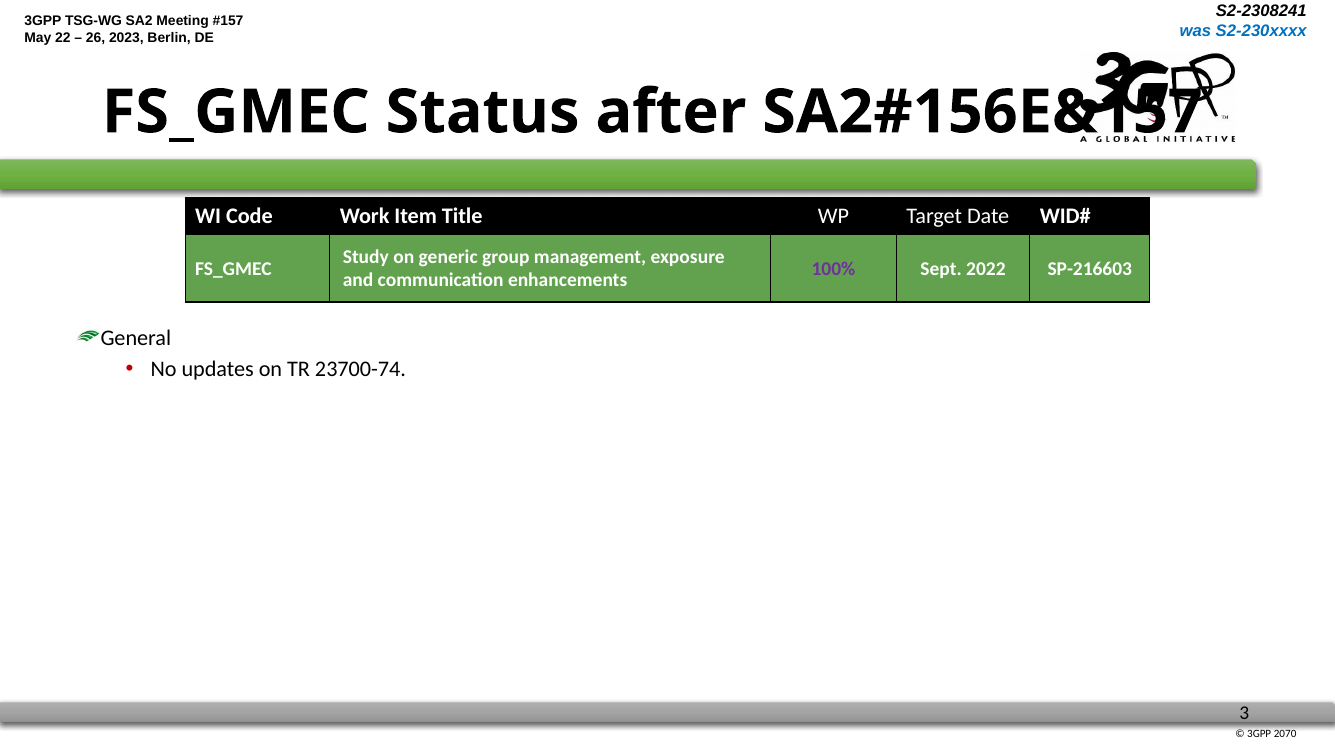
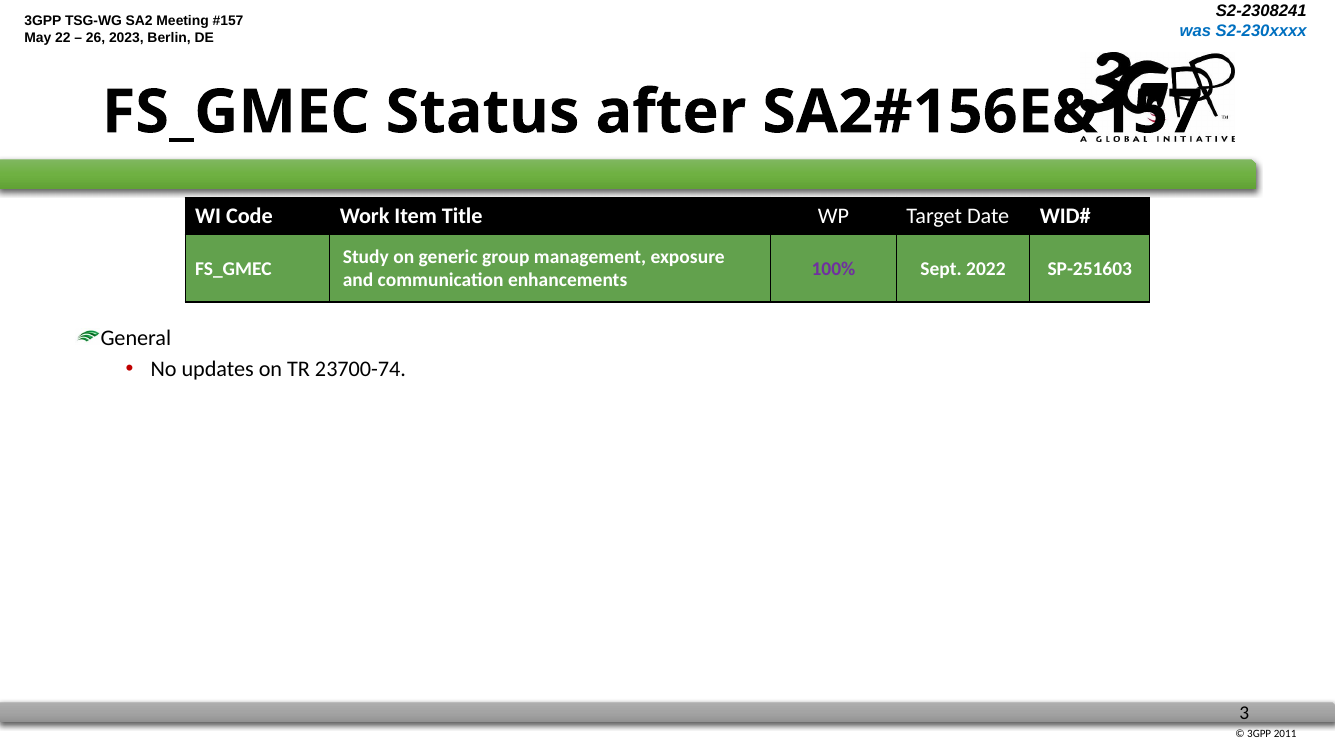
SP-216603: SP-216603 -> SP-251603
2070: 2070 -> 2011
